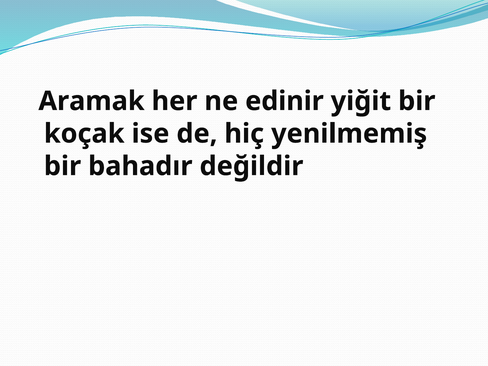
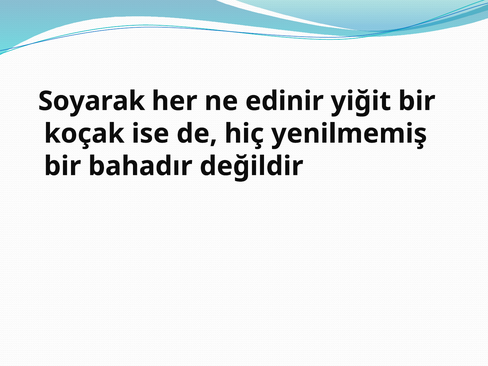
Aramak: Aramak -> Soyarak
